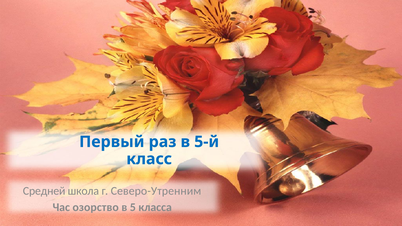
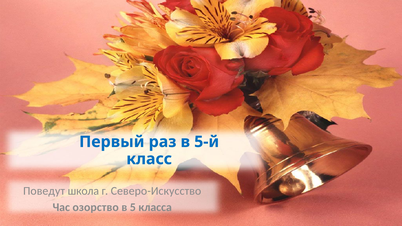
Средней: Средней -> Поведут
Северо-Утренним: Северо-Утренним -> Северо-Искусство
